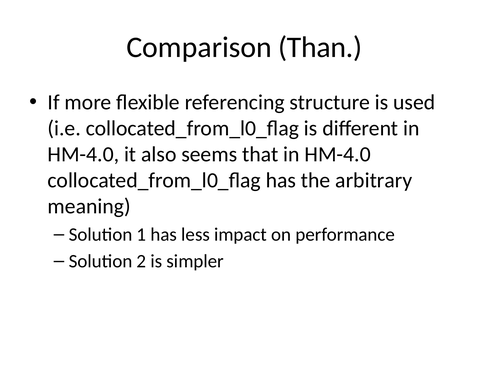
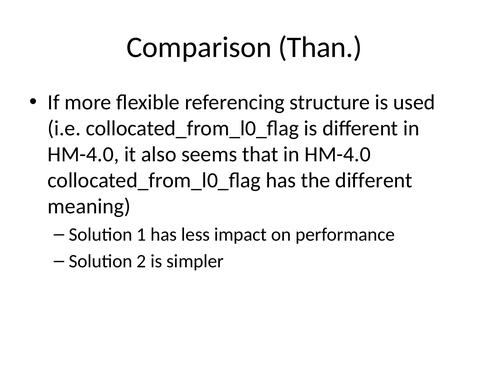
the arbitrary: arbitrary -> different
